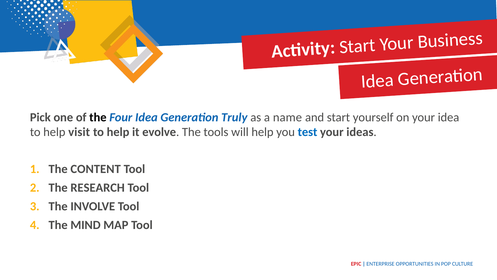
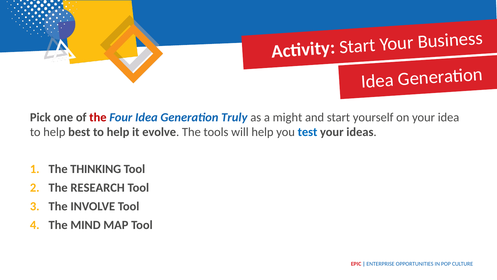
the at (98, 117) colour: black -> red
name: name -> might
visit: visit -> best
CONTENT: CONTENT -> THINKING
